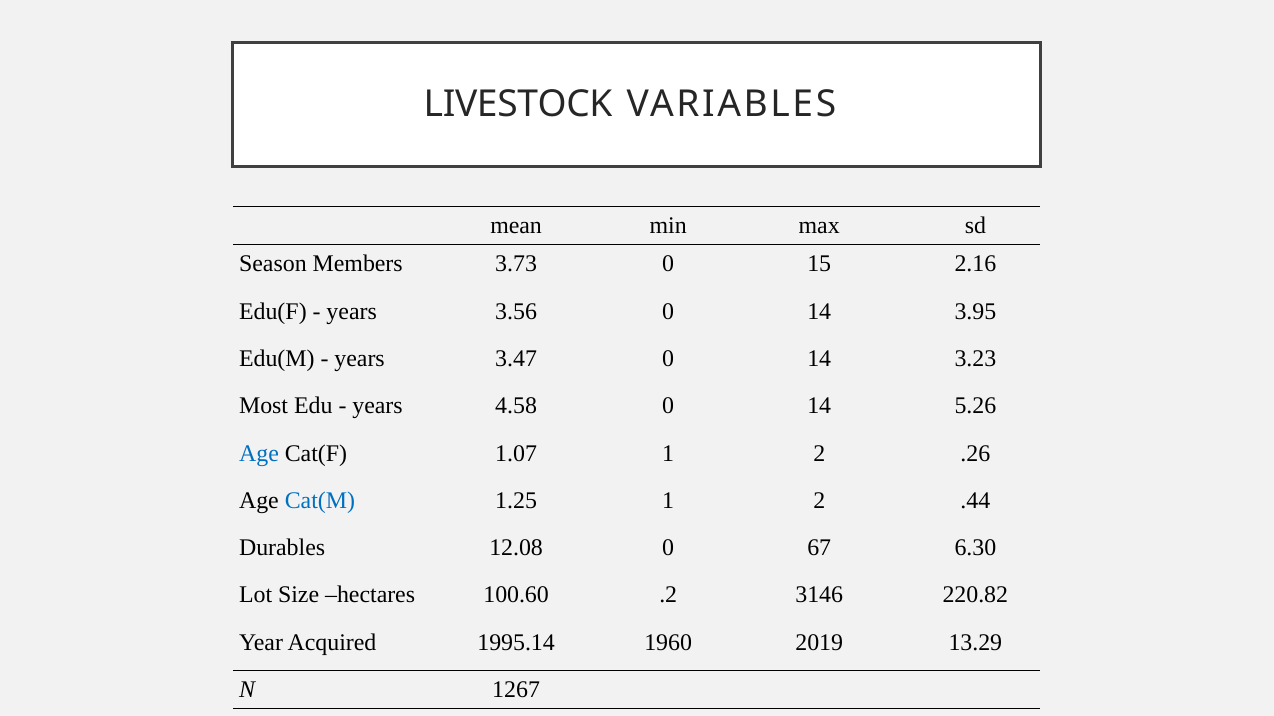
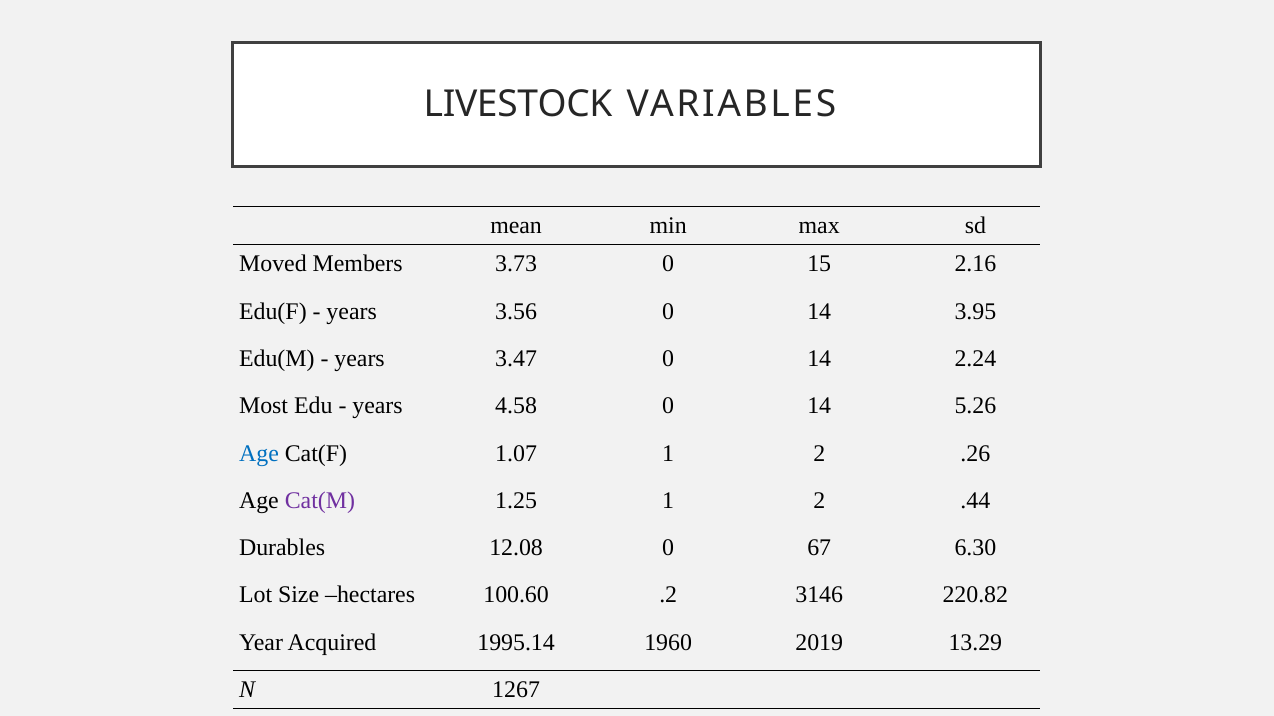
Season: Season -> Moved
3.23: 3.23 -> 2.24
Cat(M colour: blue -> purple
